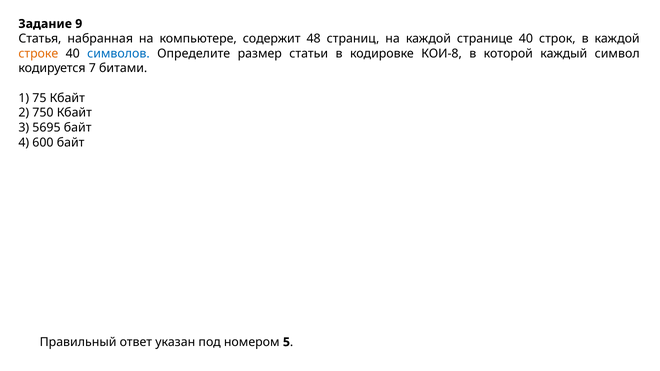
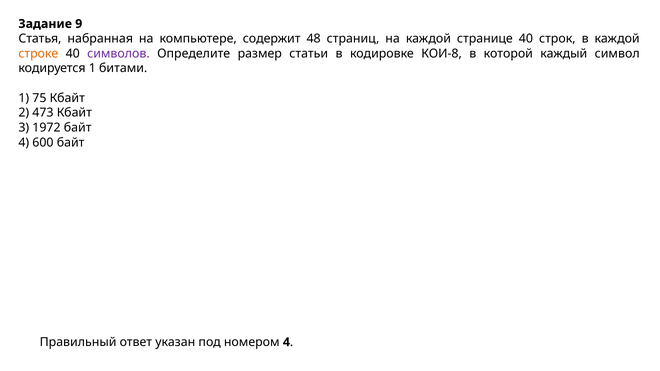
символов colour: blue -> purple
кодируется 7: 7 -> 1
750: 750 -> 473
5695: 5695 -> 1972
номером 5: 5 -> 4
